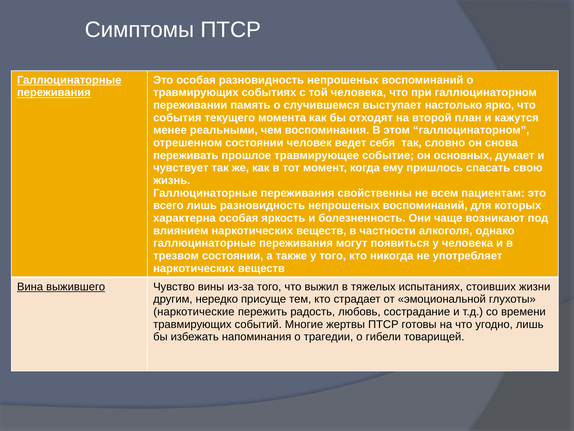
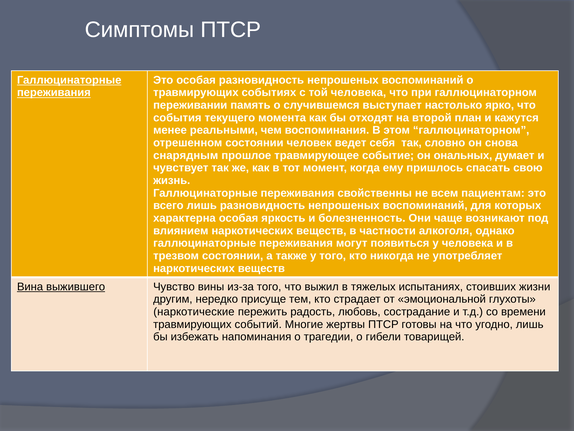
переживать: переживать -> снарядным
основных: основных -> ональных
